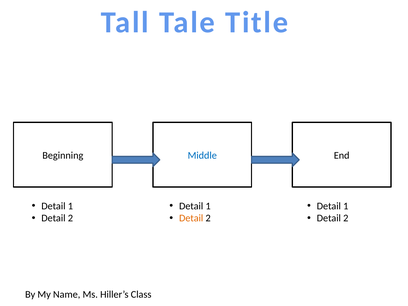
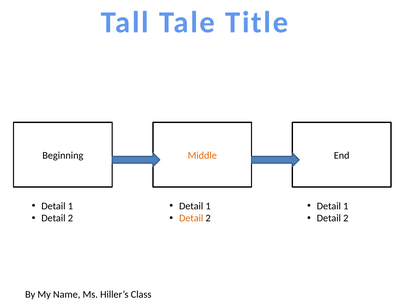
Middle colour: blue -> orange
